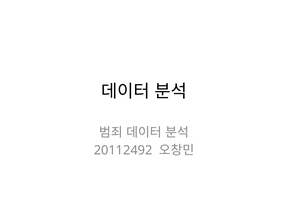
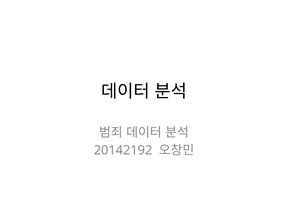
20112492: 20112492 -> 20142192
